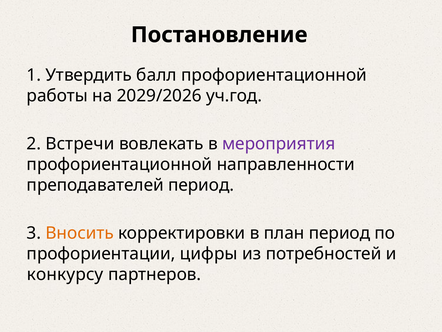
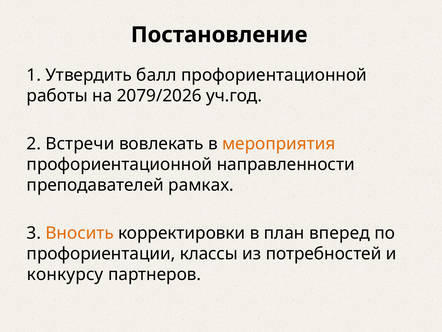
2029/2026: 2029/2026 -> 2079/2026
мероприятия colour: purple -> orange
преподавателей период: период -> рамках
план период: период -> вперед
цифры: цифры -> классы
